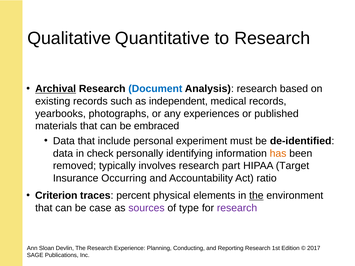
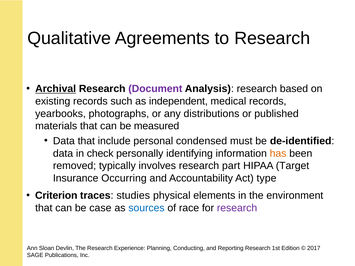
Quantitative: Quantitative -> Agreements
Document colour: blue -> purple
experiences: experiences -> distributions
embraced: embraced -> measured
experiment: experiment -> condensed
ratio: ratio -> type
percent: percent -> studies
the at (256, 196) underline: present -> none
sources colour: purple -> blue
type: type -> race
